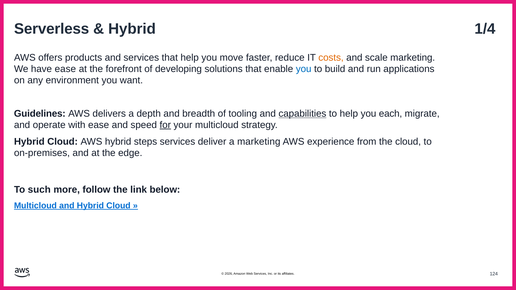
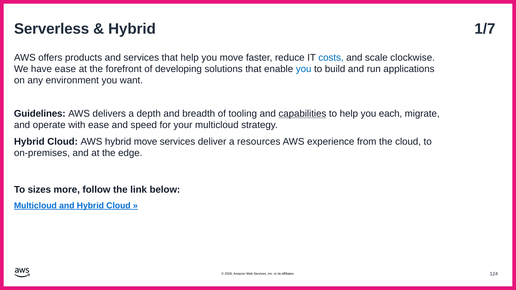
1/4: 1/4 -> 1/7
costs colour: orange -> blue
scale marketing: marketing -> clockwise
for underline: present -> none
hybrid steps: steps -> move
a marketing: marketing -> resources
such: such -> sizes
